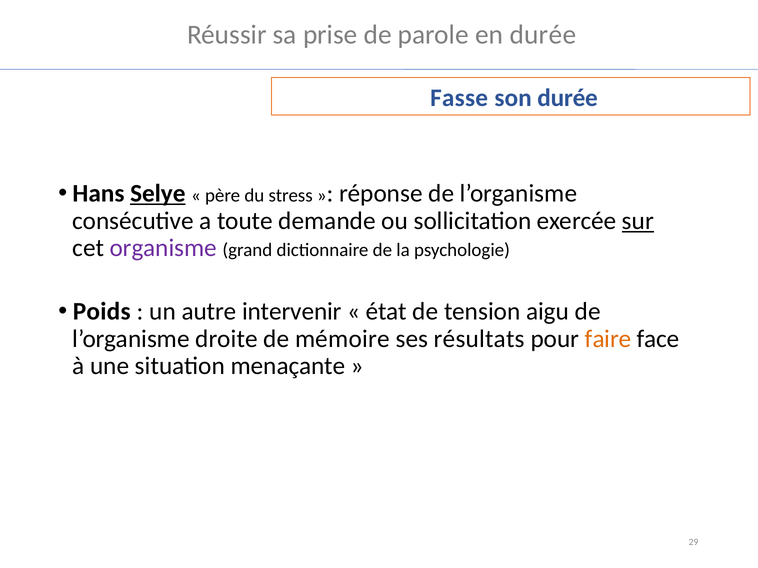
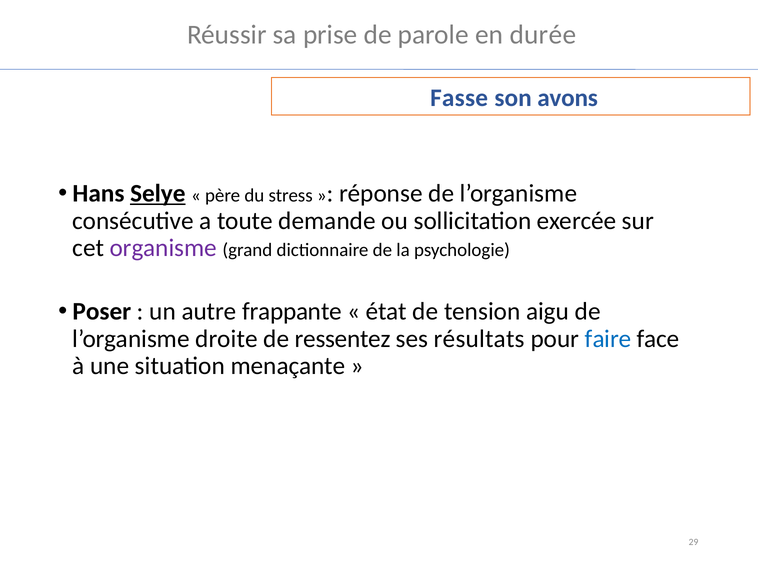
son durée: durée -> avons
sur underline: present -> none
Poids: Poids -> Poser
intervenir: intervenir -> frappante
mémoire: mémoire -> ressentez
faire colour: orange -> blue
